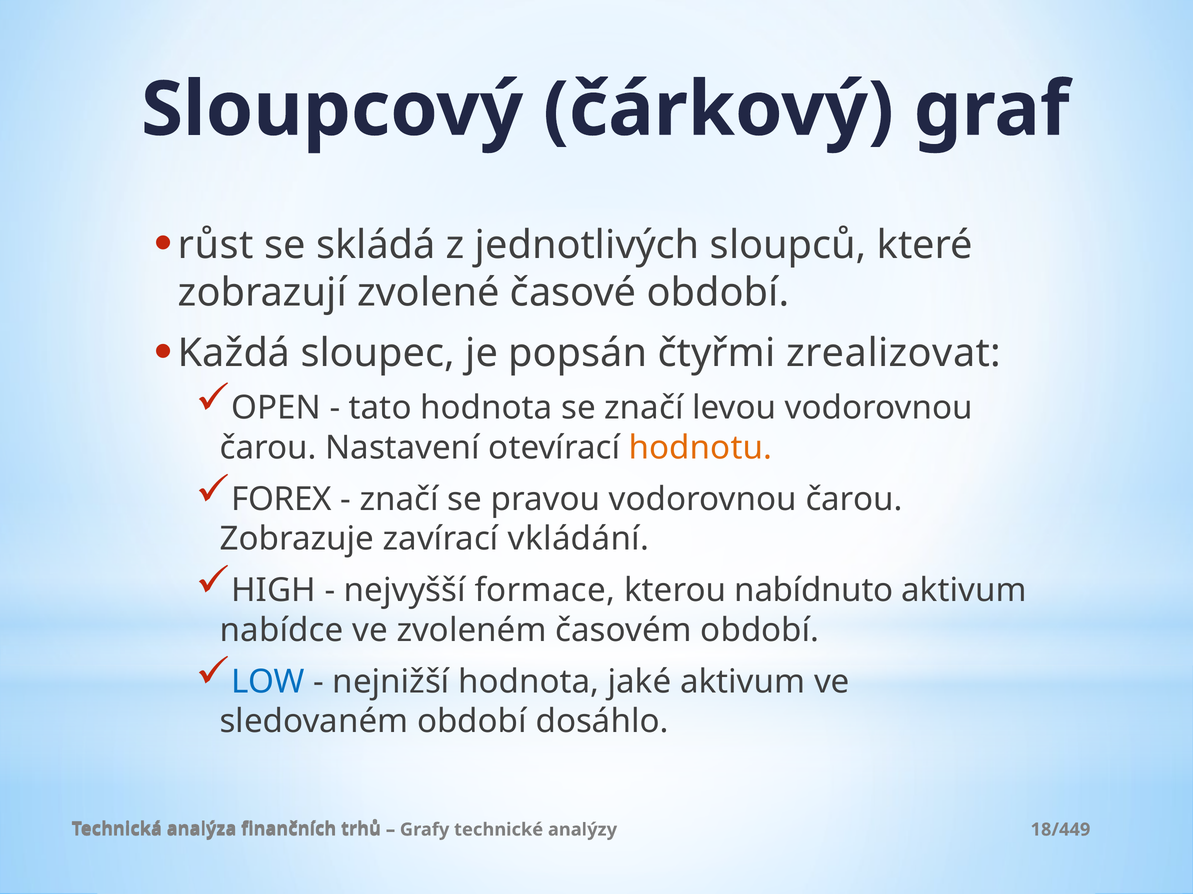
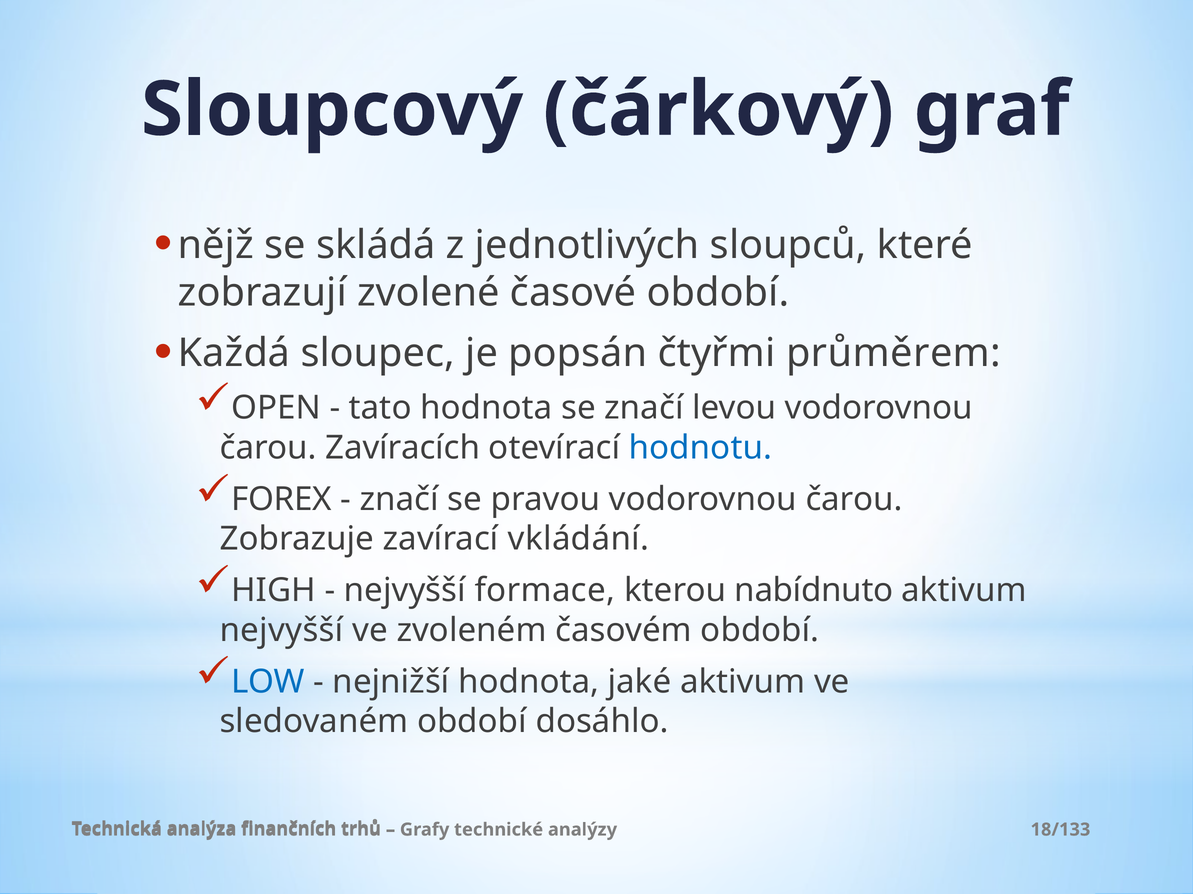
růst: růst -> nějž
zrealizovat: zrealizovat -> průměrem
Nastavení: Nastavení -> Zavíracích
hodnotu colour: orange -> blue
nabídce at (282, 631): nabídce -> nejvyšší
18/449: 18/449 -> 18/133
